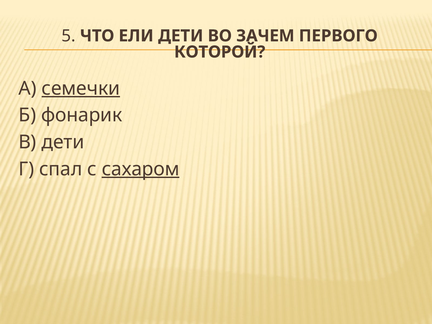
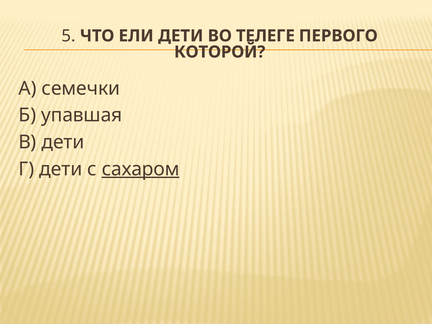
ЗАЧЕМ: ЗАЧЕМ -> ТЕЛЕГЕ
семечки underline: present -> none
фонарик: фонарик -> упавшая
Г спал: спал -> дети
